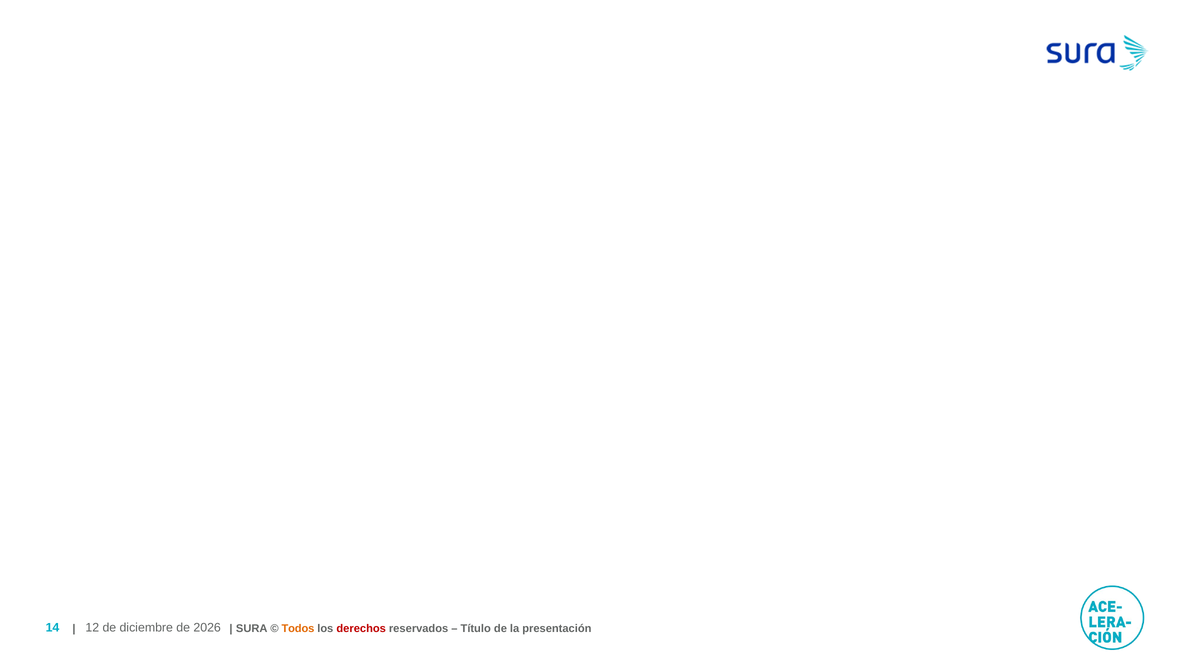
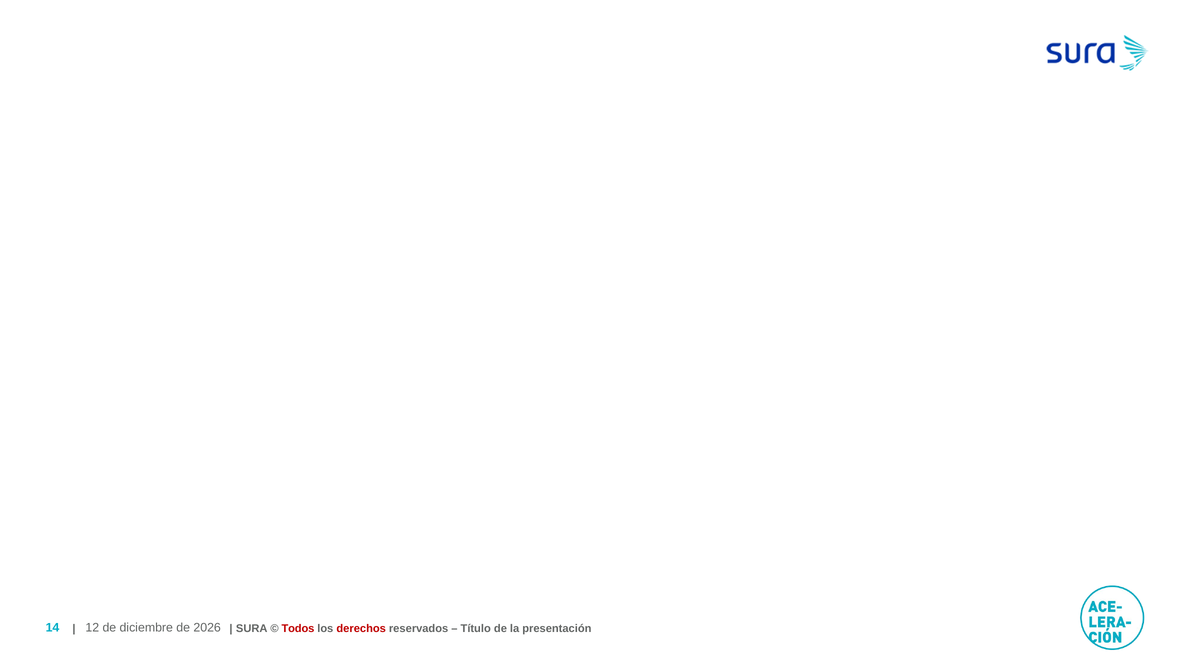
Todos colour: orange -> red
